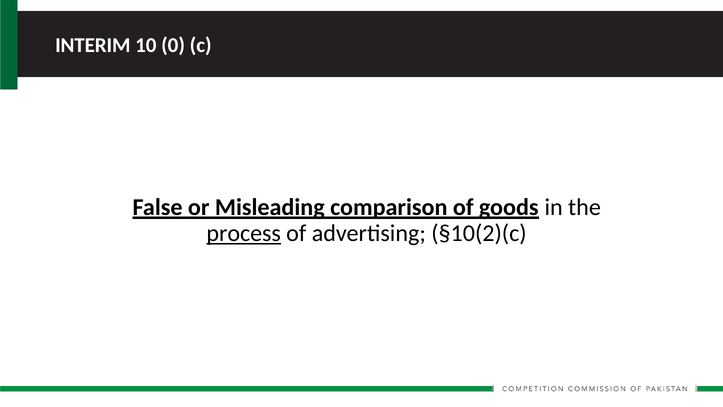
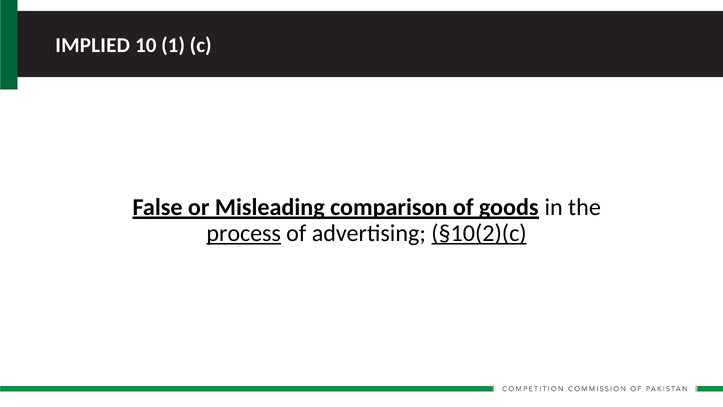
INTERIM: INTERIM -> IMPLIED
0: 0 -> 1
§10(2)(c underline: none -> present
